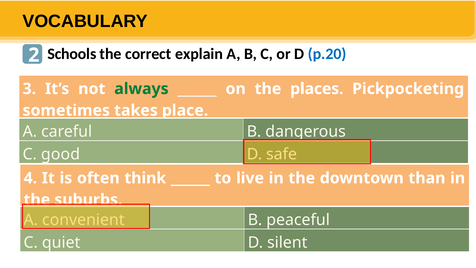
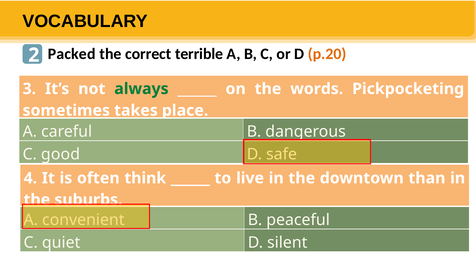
Schools: Schools -> Packed
explain: explain -> terrible
p.20 colour: blue -> orange
places: places -> words
